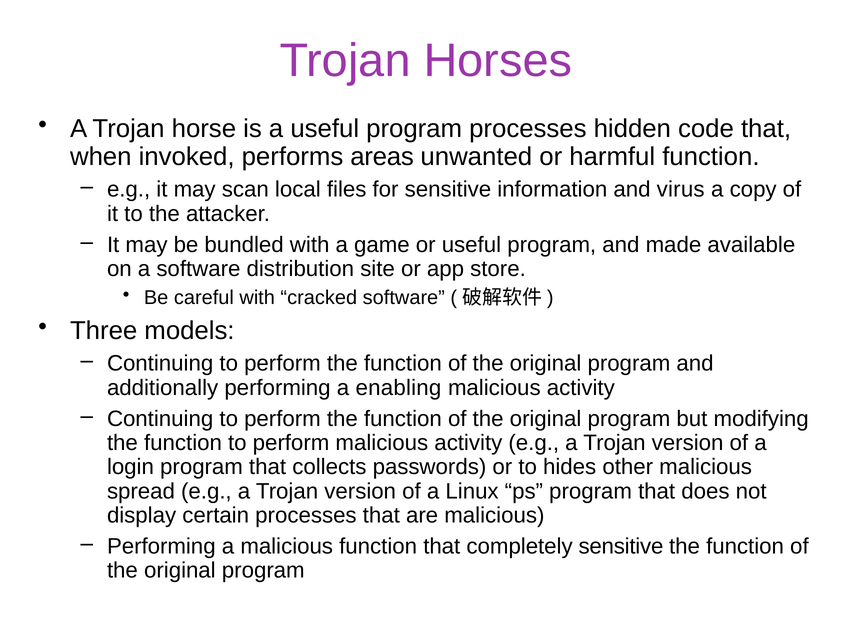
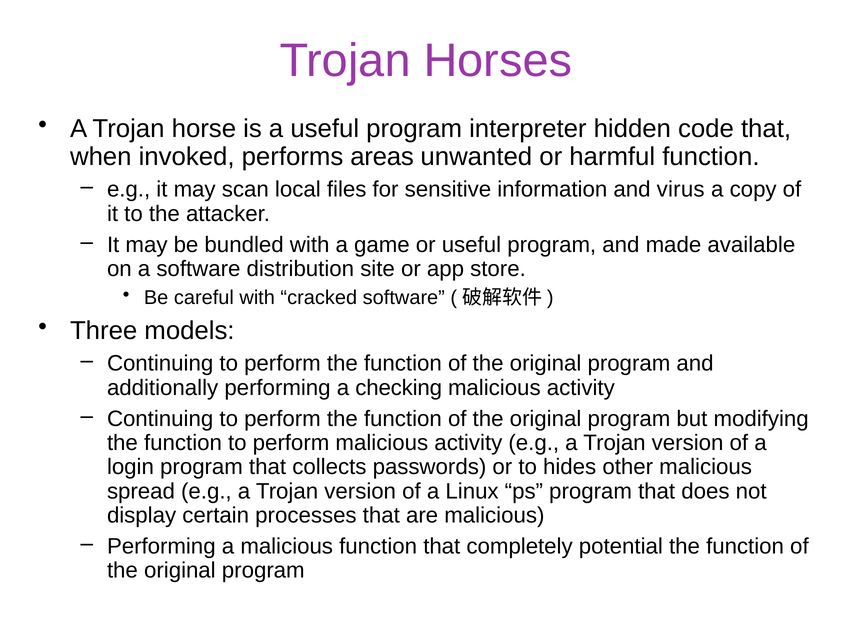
program processes: processes -> interpreter
enabling: enabling -> checking
completely sensitive: sensitive -> potential
